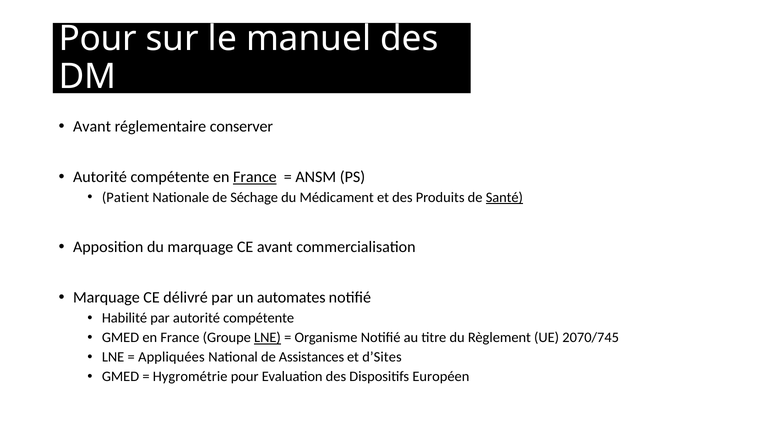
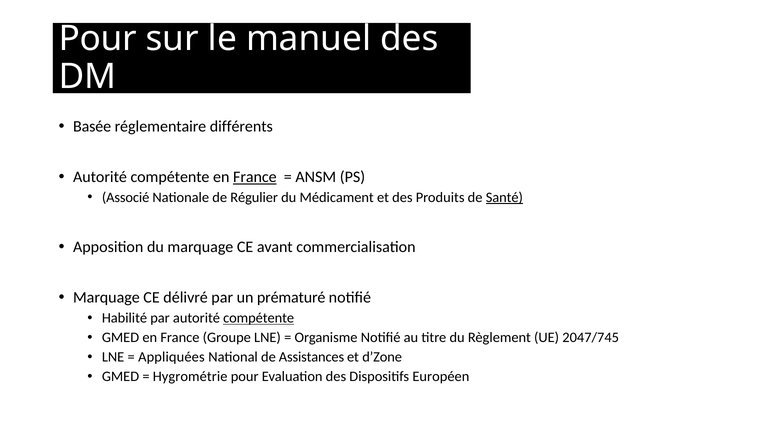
Avant at (92, 127): Avant -> Basée
conserver: conserver -> différents
Patient: Patient -> Associé
Séchage: Séchage -> Régulier
automates: automates -> prématuré
compétente at (259, 319) underline: none -> present
LNE at (267, 338) underline: present -> none
2070/745: 2070/745 -> 2047/745
d’Sites: d’Sites -> d’Zone
